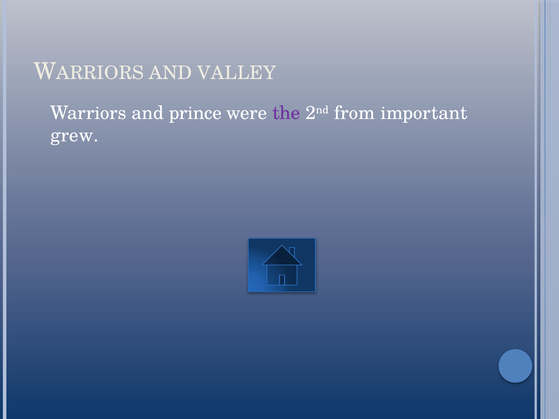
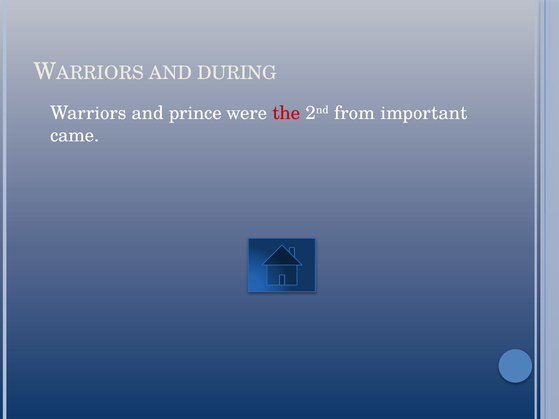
VALLEY: VALLEY -> DURING
the colour: purple -> red
grew: grew -> came
